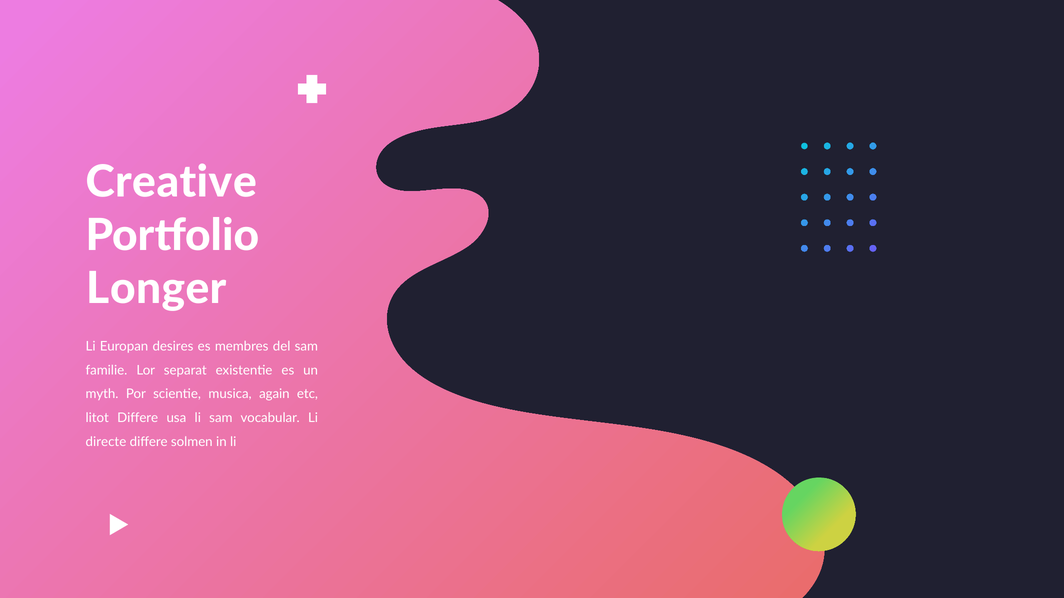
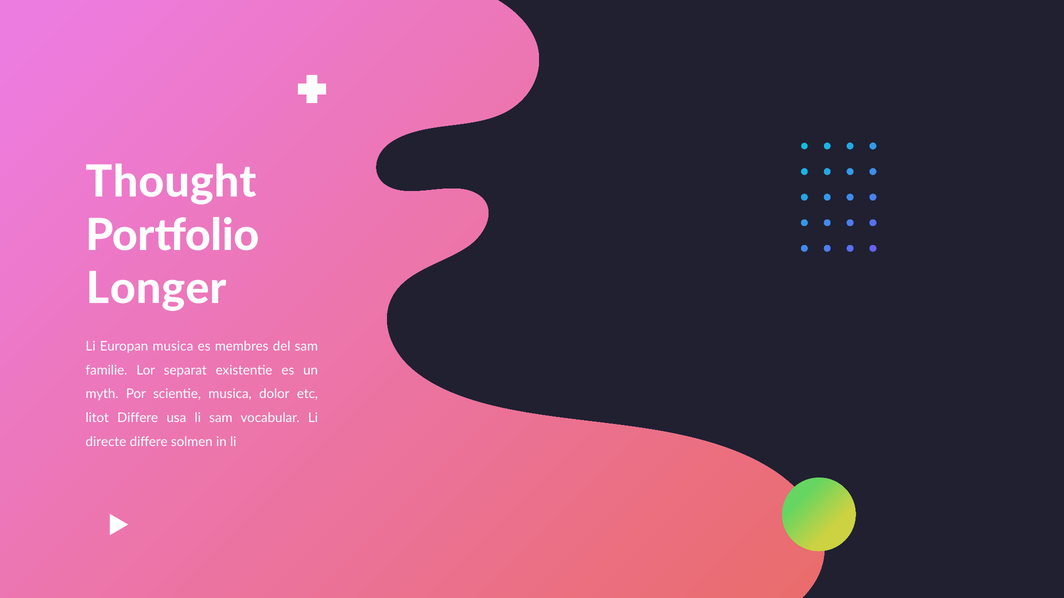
Creative: Creative -> Thought
Europan desires: desires -> musica
again: again -> dolor
